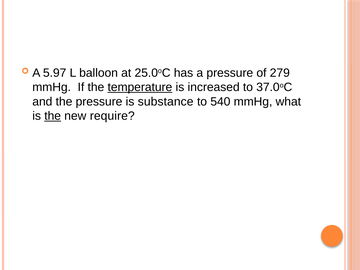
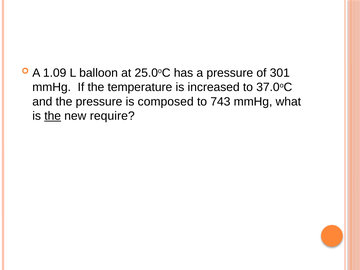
5.97: 5.97 -> 1.09
279: 279 -> 301
temperature underline: present -> none
substance: substance -> composed
540: 540 -> 743
